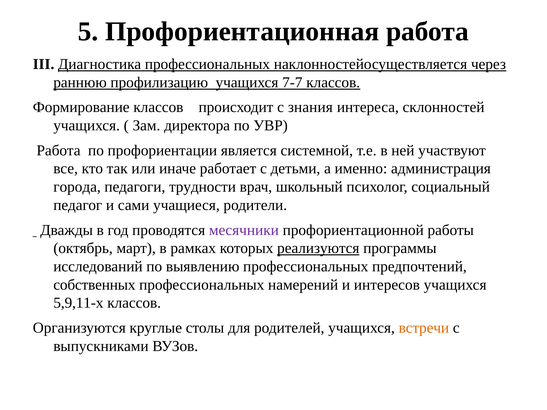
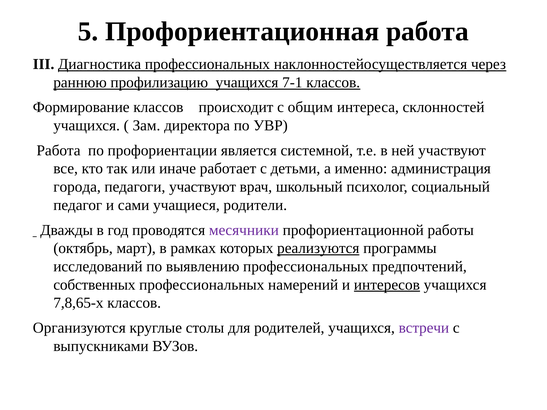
7-7: 7-7 -> 7-1
знания: знания -> общим
педагоги трудности: трудности -> участвуют
интересов underline: none -> present
5,9,11-х: 5,9,11-х -> 7,8,65-х
встречи colour: orange -> purple
